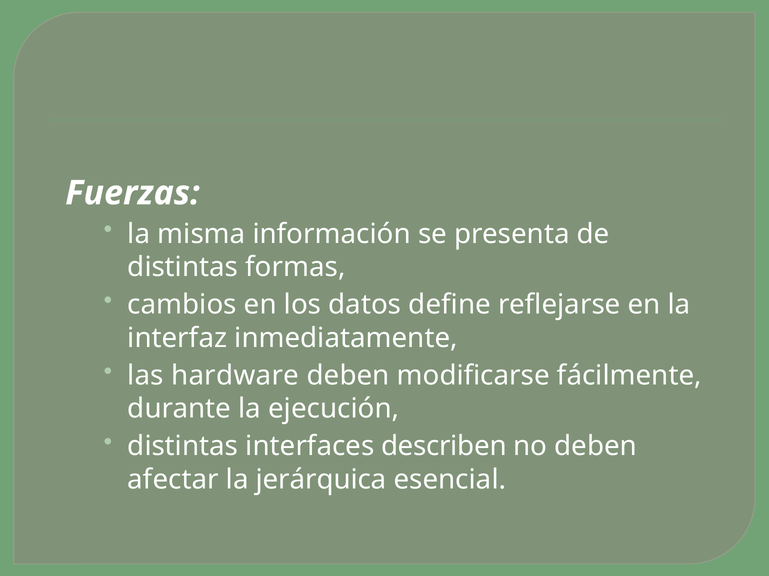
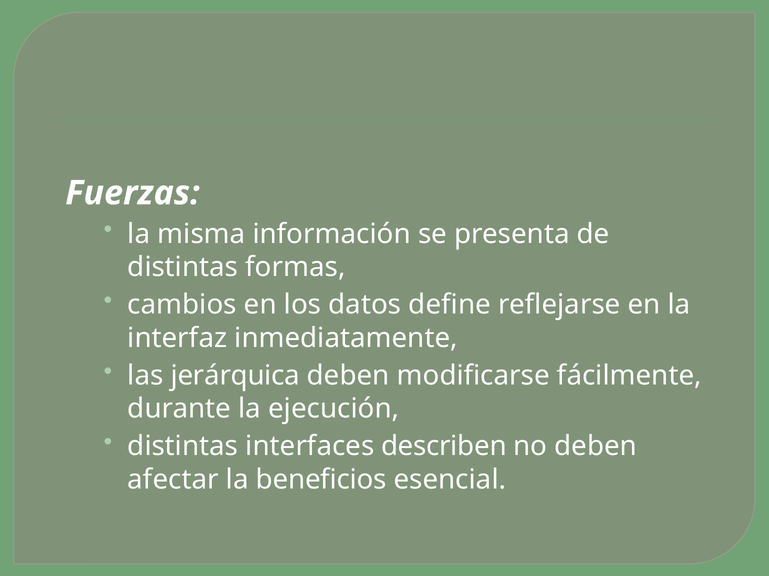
hardware: hardware -> jerárquica
jerárquica: jerárquica -> beneficios
